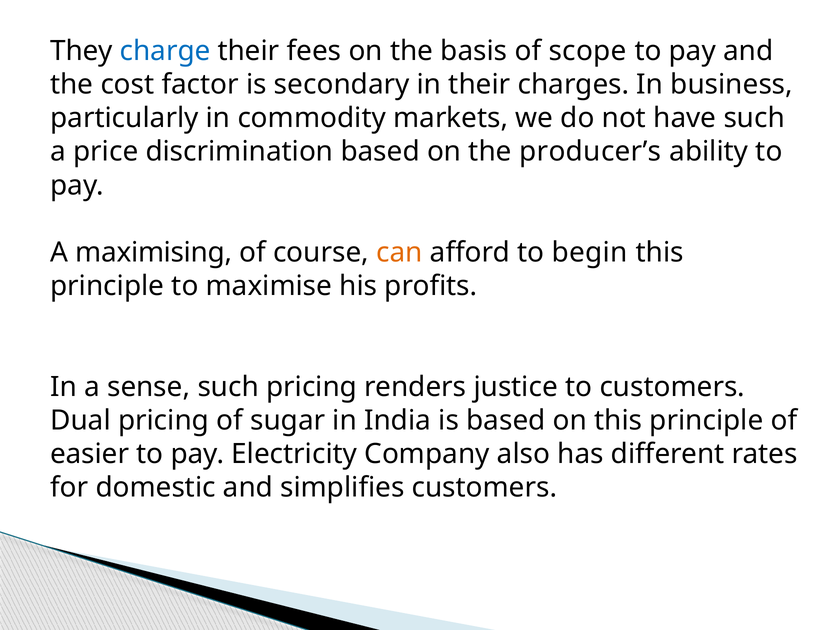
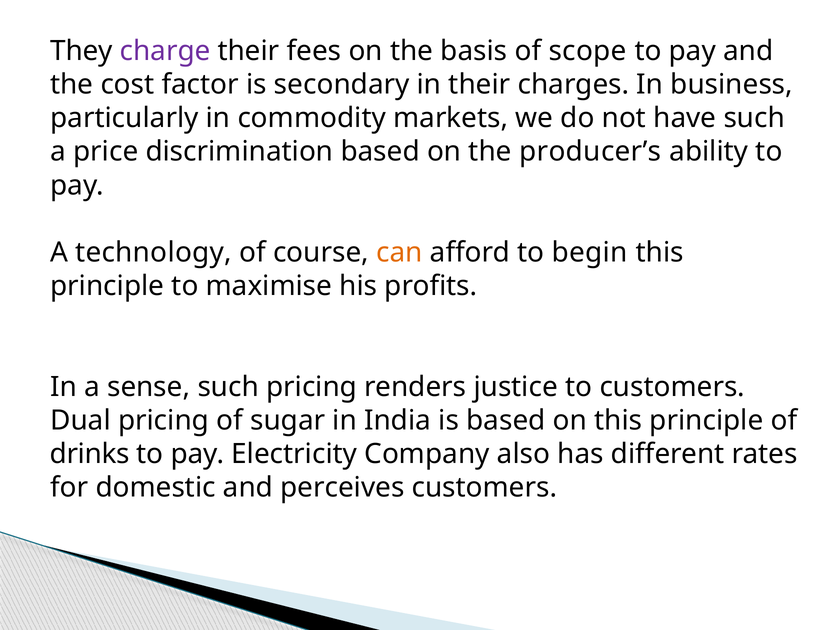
charge colour: blue -> purple
maximising: maximising -> technology
easier: easier -> drinks
simplifies: simplifies -> perceives
